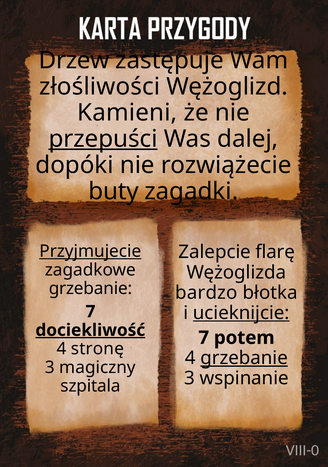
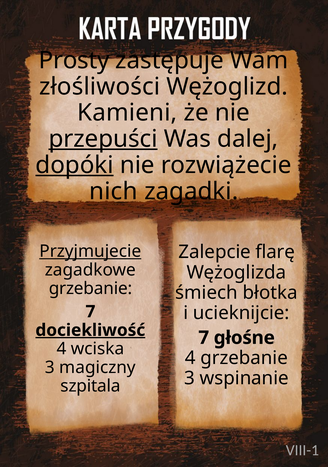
Drzew: Drzew -> Prosty
dopóki underline: none -> present
buty: buty -> nich
bardzo: bardzo -> śmiech
ucieknijcie underline: present -> none
potem: potem -> głośne
stronę: stronę -> wciska
grzebanie at (244, 357) underline: present -> none
VIII-0: VIII-0 -> VIII-1
